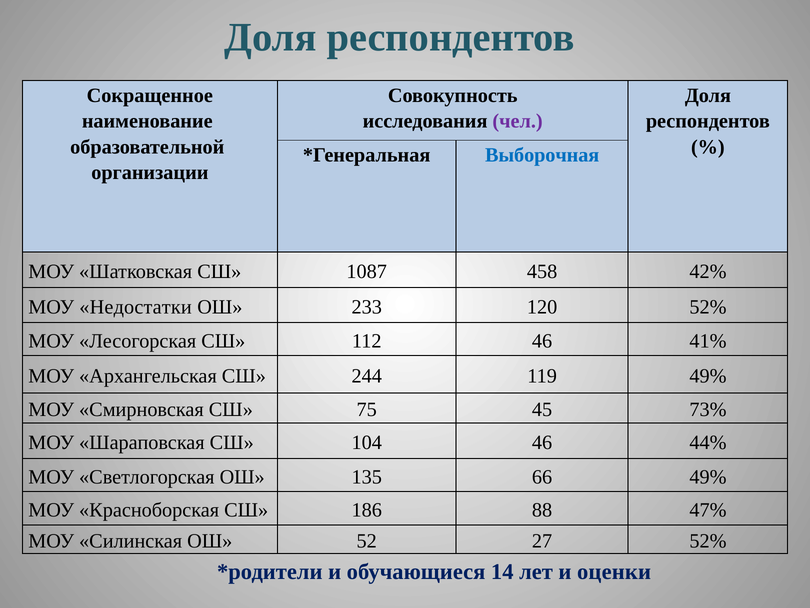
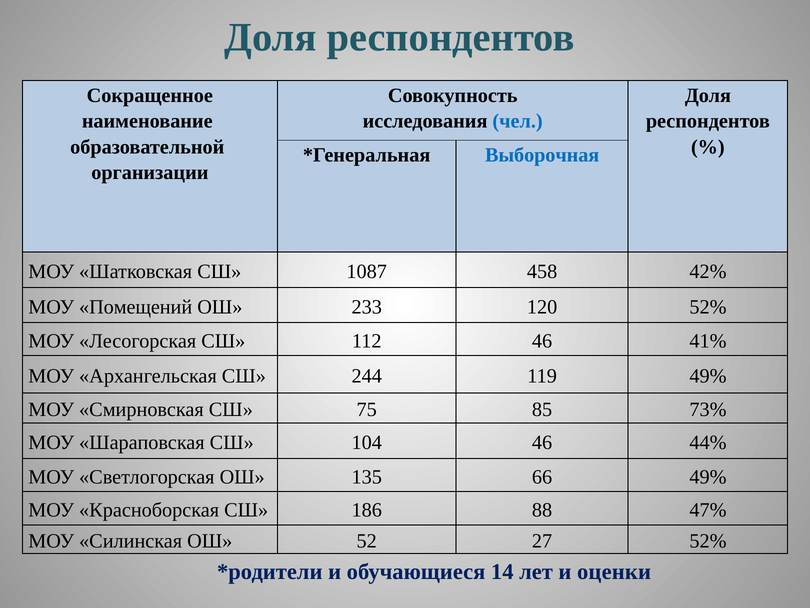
чел colour: purple -> blue
Недостатки: Недостатки -> Помещений
45: 45 -> 85
